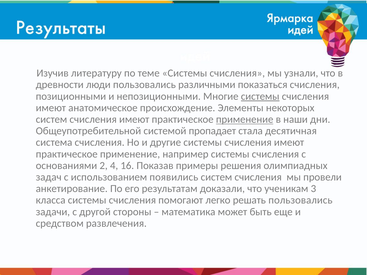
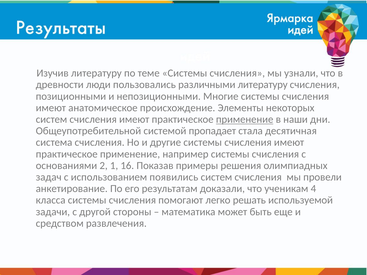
различными показаться: показаться -> литературу
системы at (260, 96) underline: present -> none
4: 4 -> 1
3: 3 -> 4
решать пользовались: пользовались -> используемой
